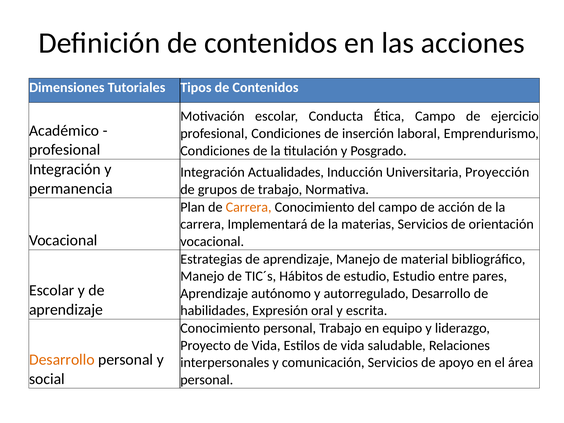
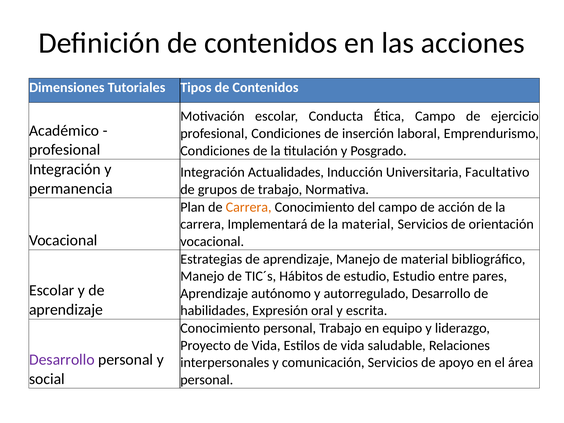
Proyección: Proyección -> Facultativo
la materias: materias -> material
Desarrollo at (62, 360) colour: orange -> purple
